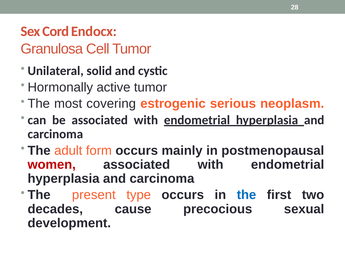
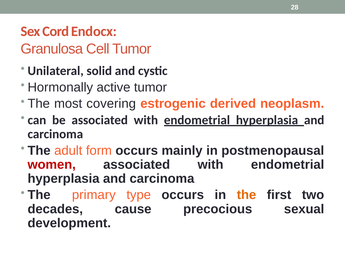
serious: serious -> derived
present: present -> primary
the at (246, 195) colour: blue -> orange
